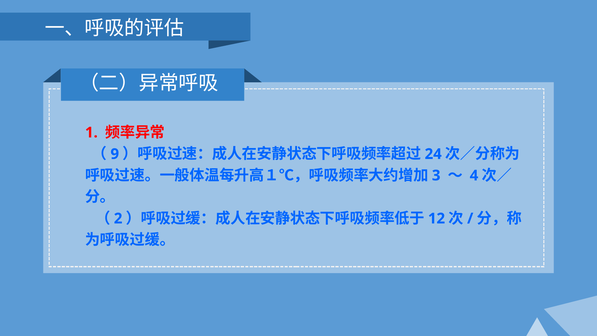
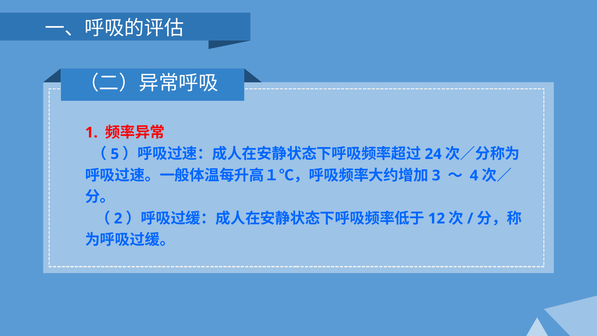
9: 9 -> 5
